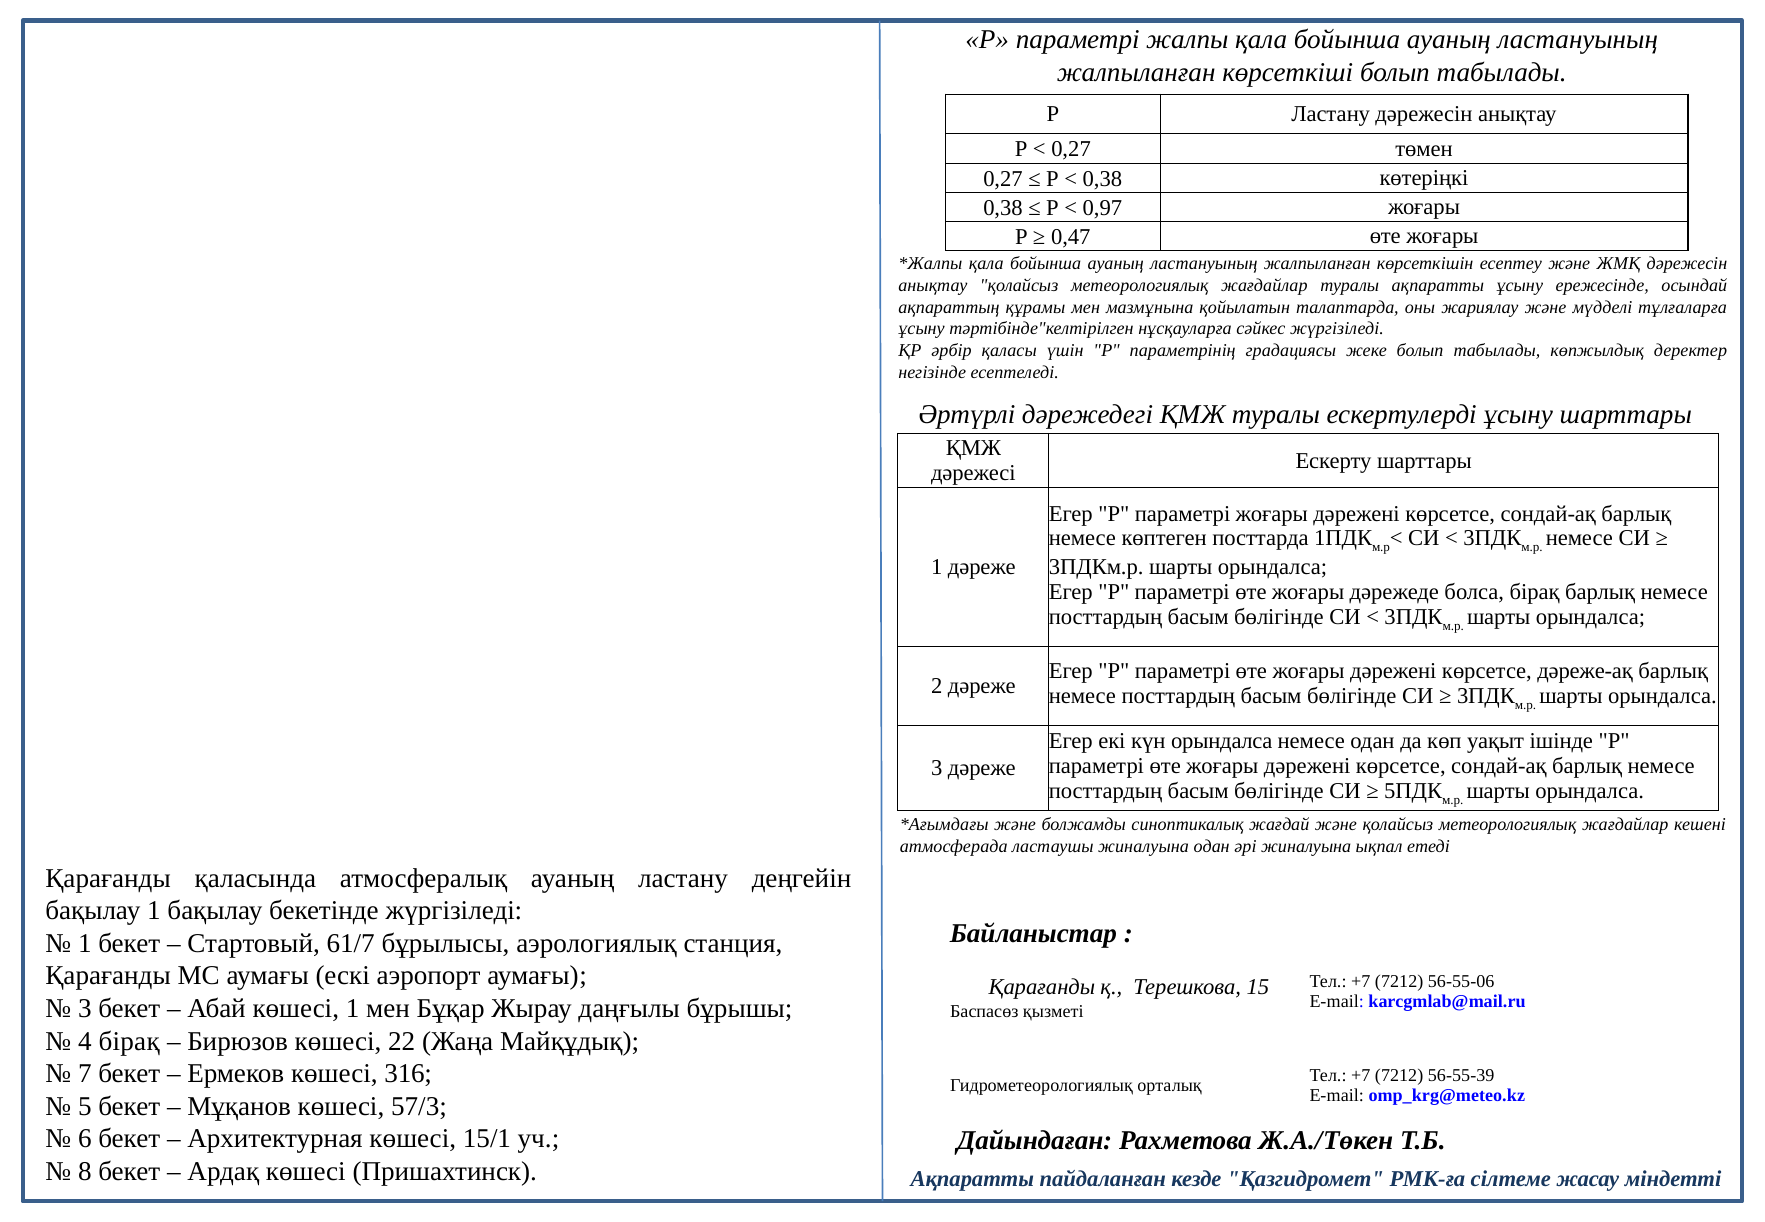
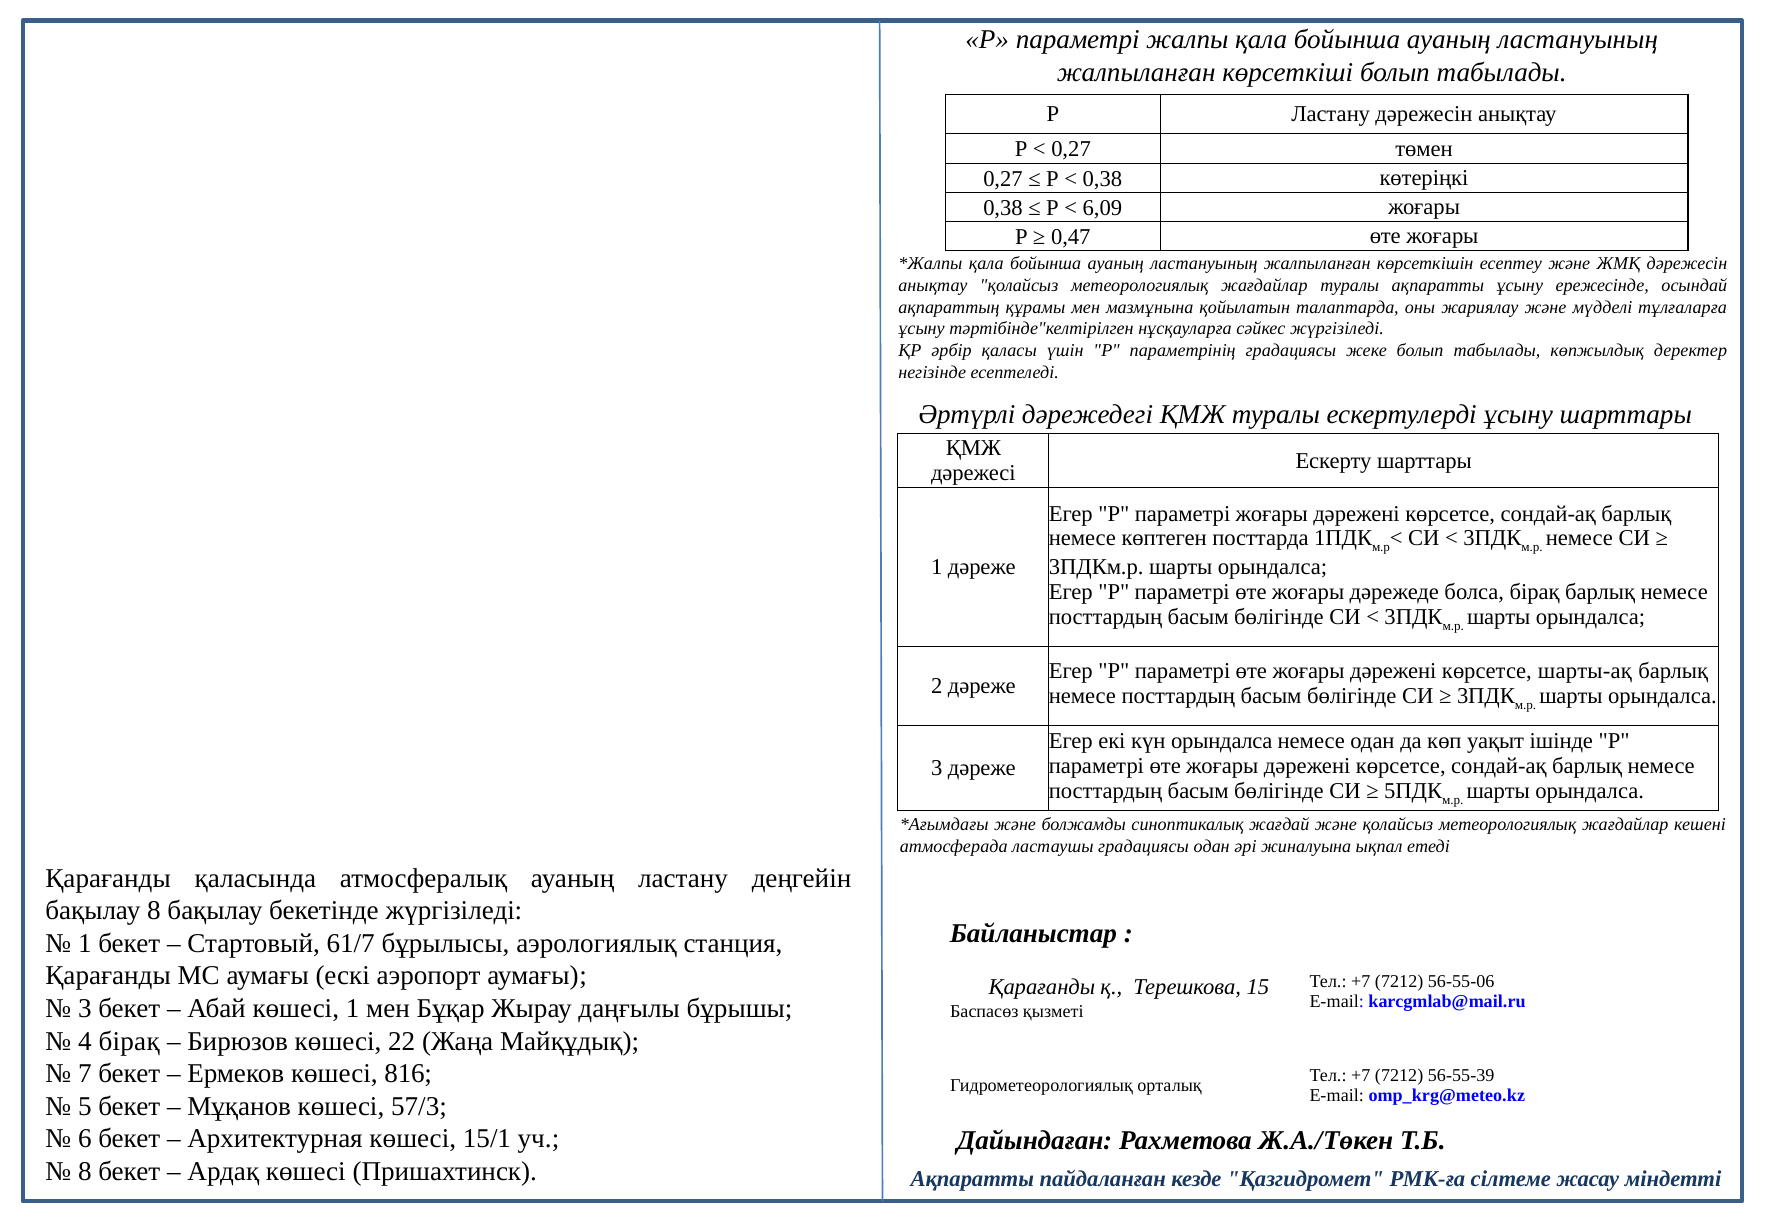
0,97: 0,97 -> 6,09
дәреже-ақ: дәреже-ақ -> шарты-ақ
ластаушы жиналуына: жиналуына -> градациясы
бақылау 1: 1 -> 8
316: 316 -> 816
